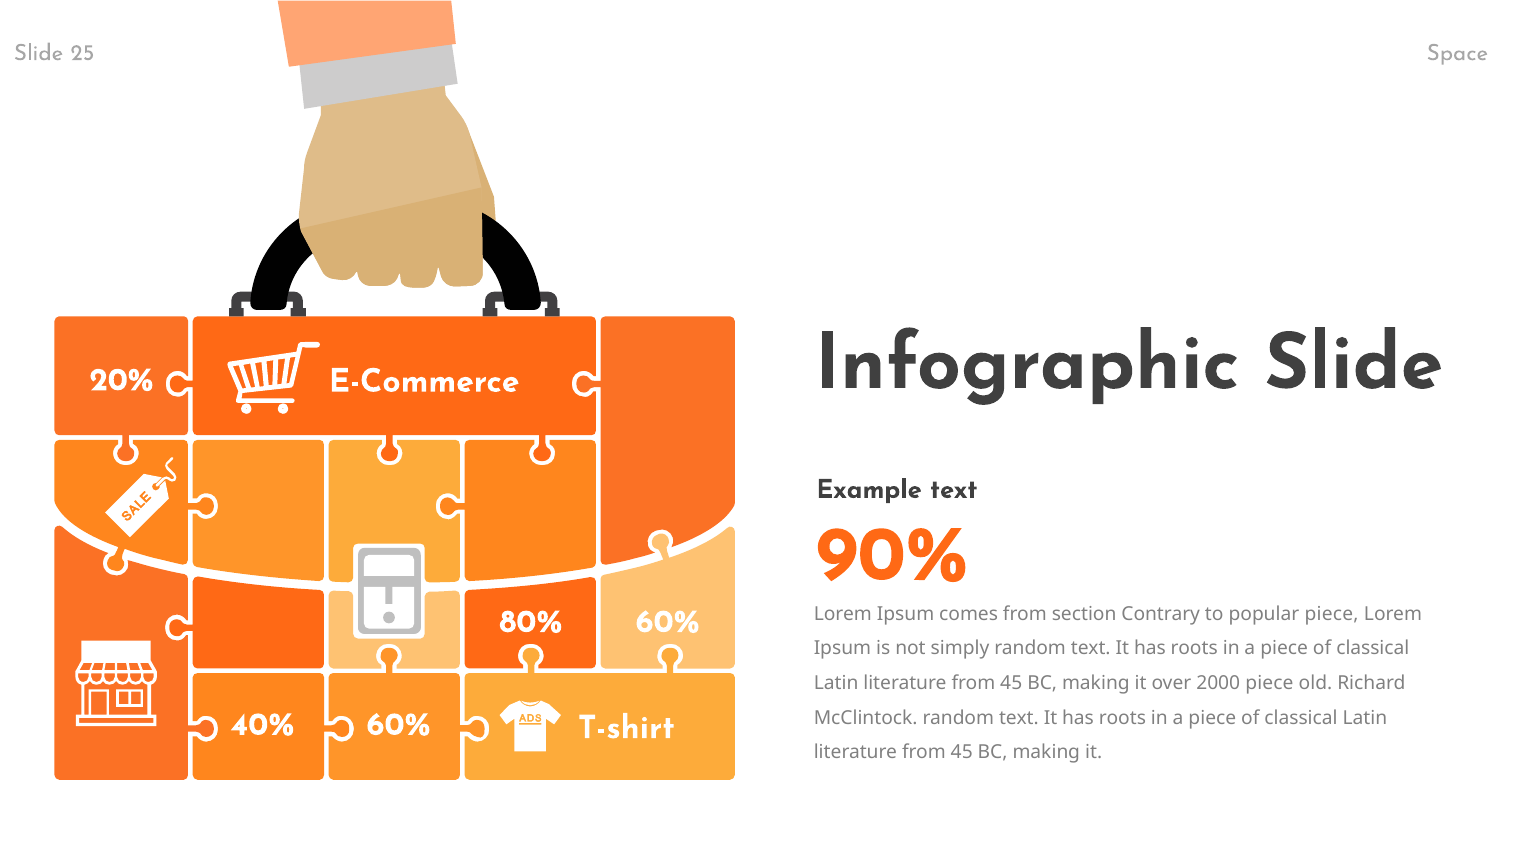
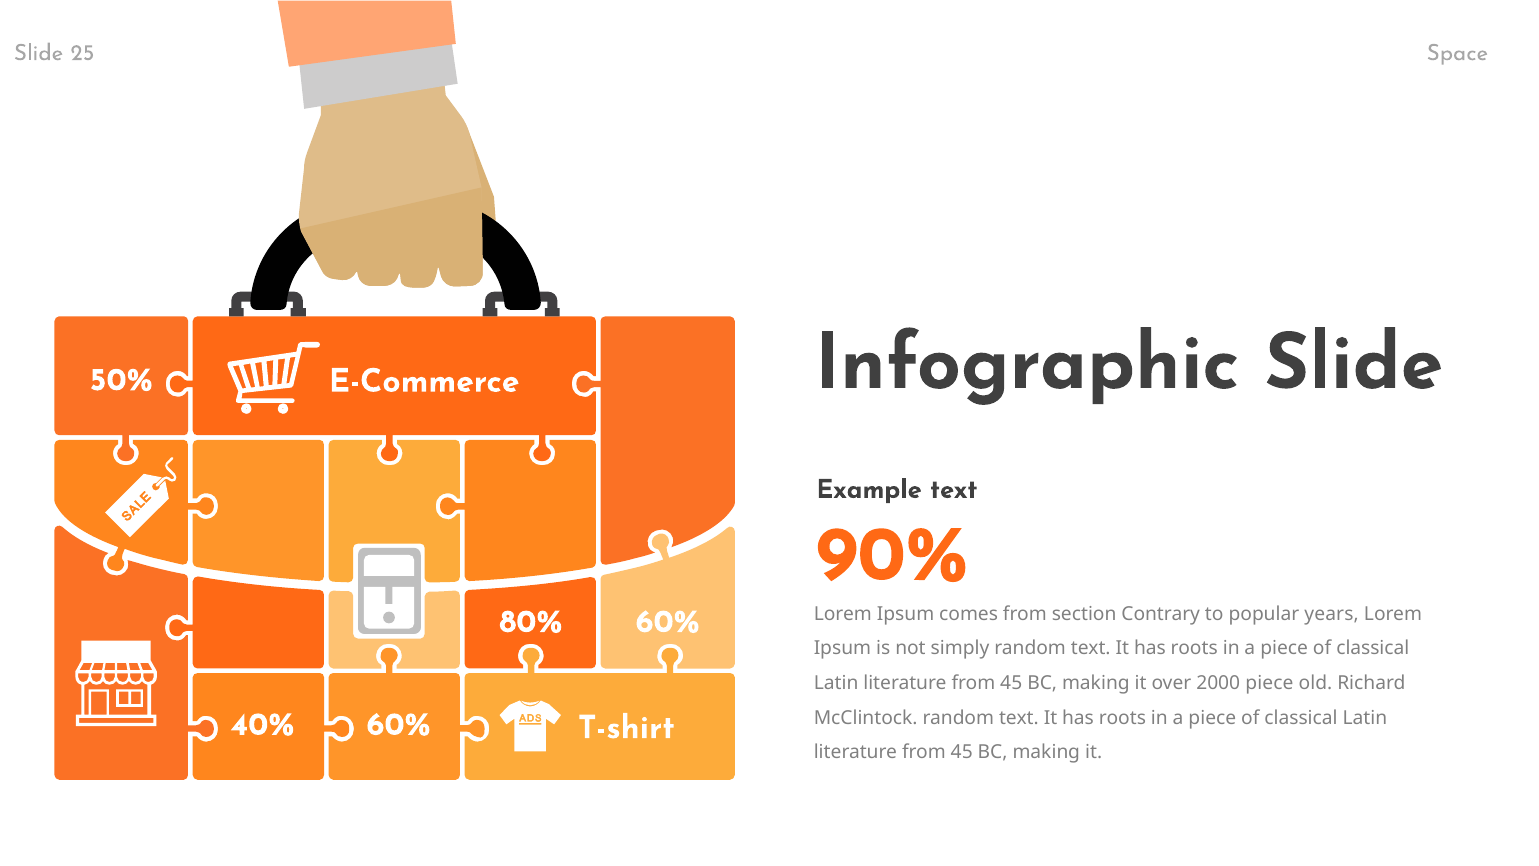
20%: 20% -> 50%
popular piece: piece -> years
